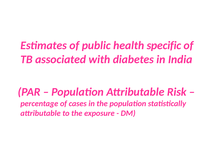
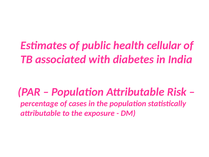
specific: specific -> cellular
